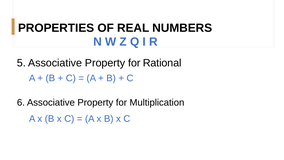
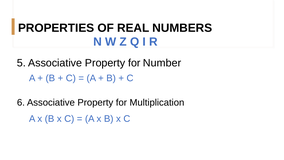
Rational: Rational -> Number
